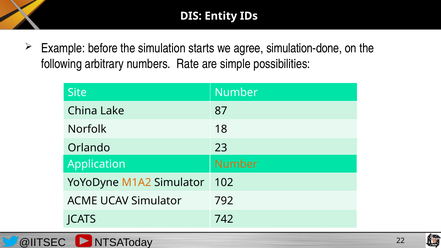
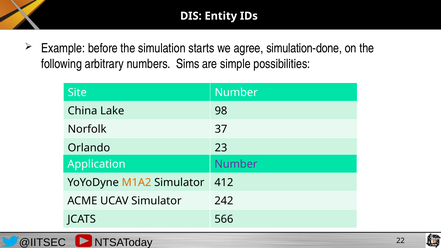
Rate: Rate -> Sims
87: 87 -> 98
18: 18 -> 37
Number at (236, 164) colour: orange -> purple
102: 102 -> 412
792: 792 -> 242
742: 742 -> 566
